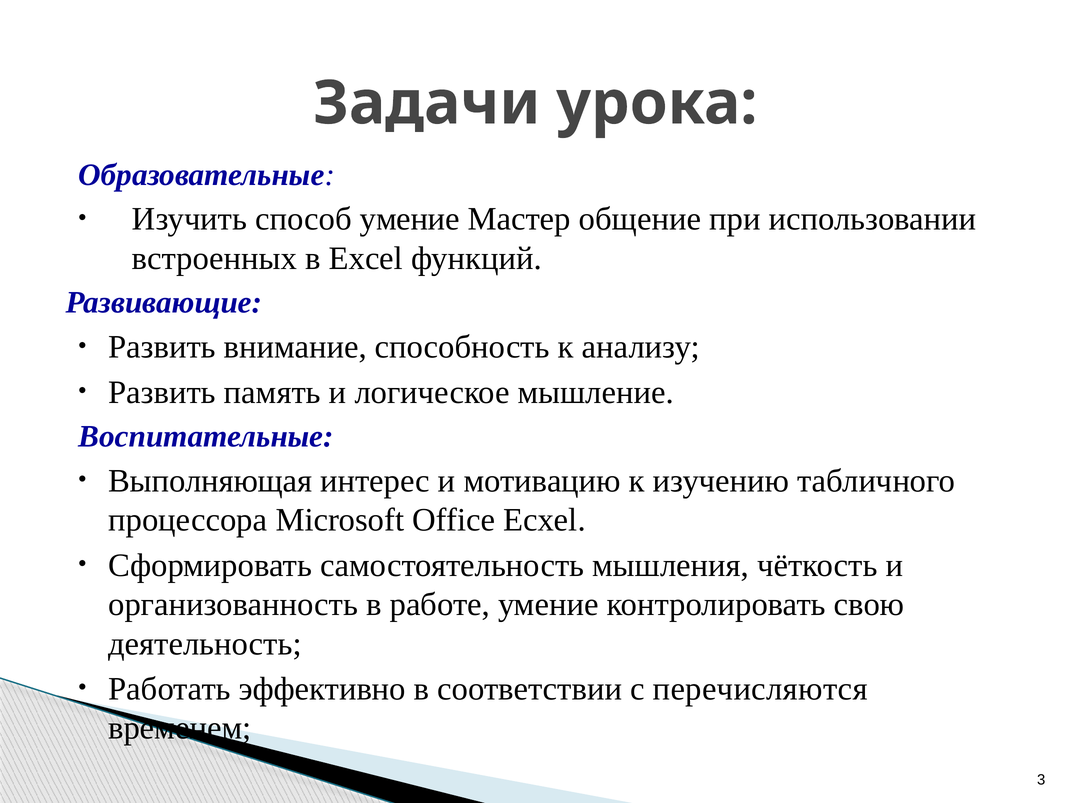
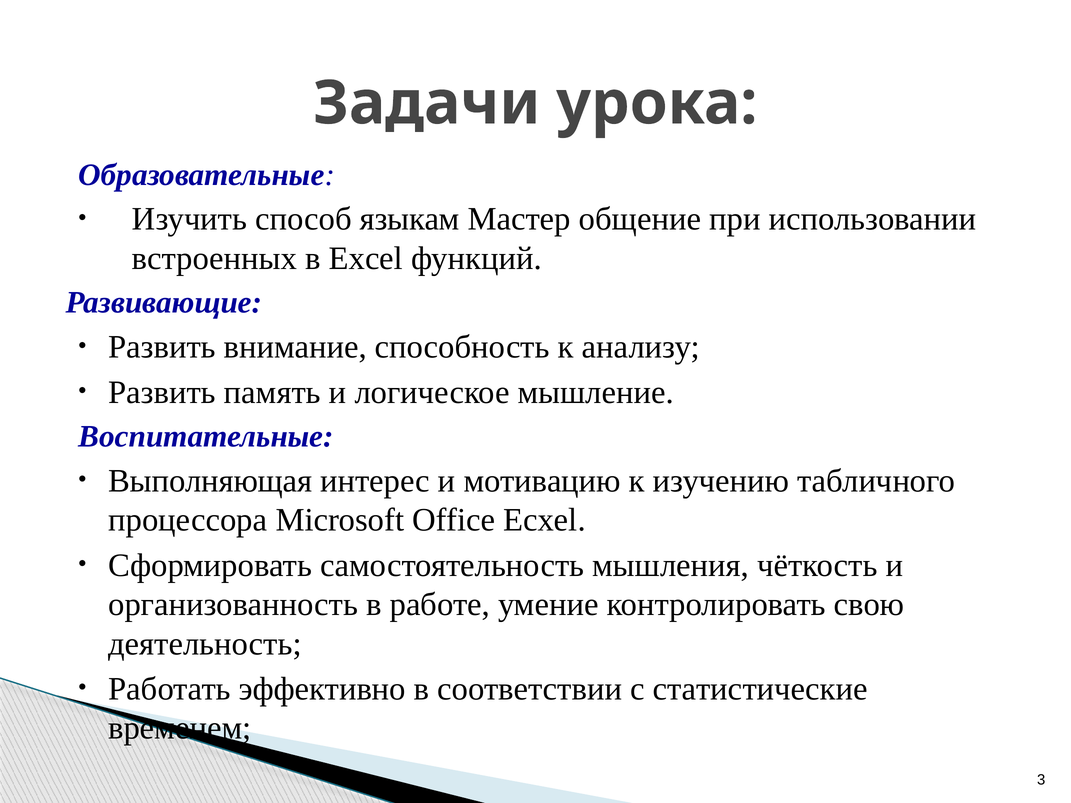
способ умение: умение -> языкам
перечисляются: перечисляются -> статистические
